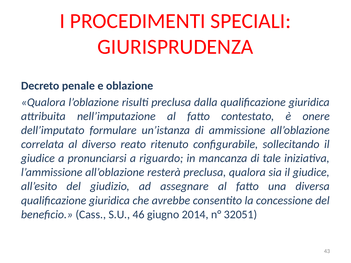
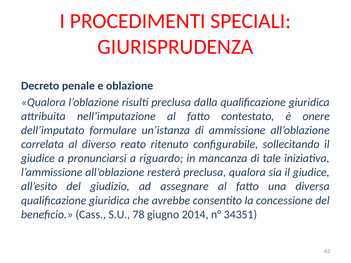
46: 46 -> 78
32051: 32051 -> 34351
